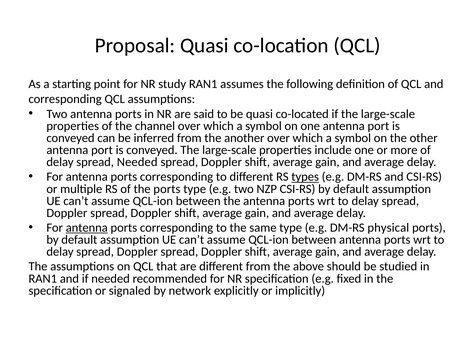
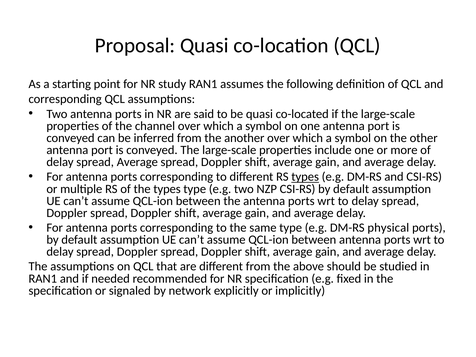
spread Needed: Needed -> Average
the ports: ports -> types
antenna at (87, 228) underline: present -> none
